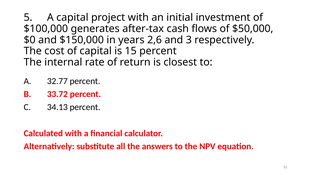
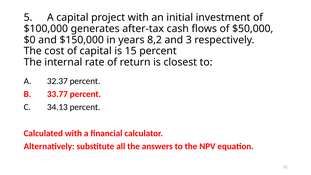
2,6: 2,6 -> 8,2
32.77: 32.77 -> 32.37
33.72: 33.72 -> 33.77
